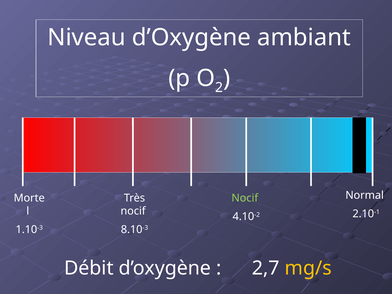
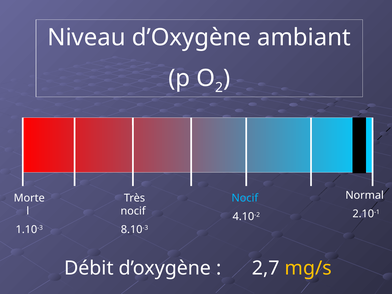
Nocif at (245, 198) colour: light green -> light blue
